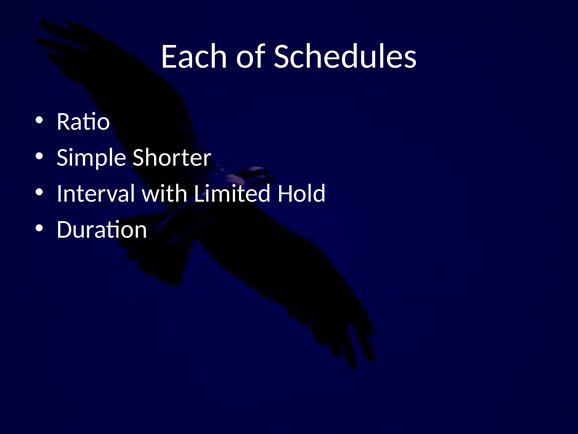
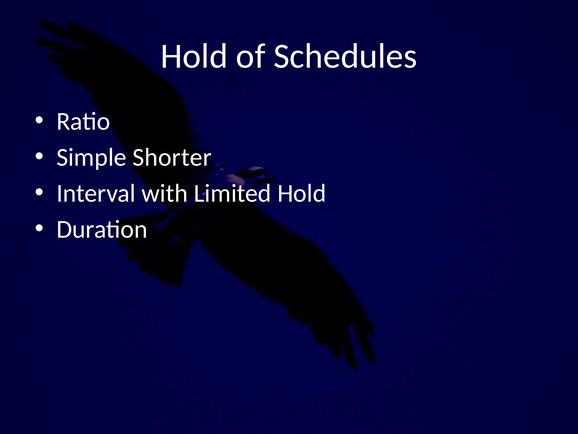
Each at (194, 56): Each -> Hold
